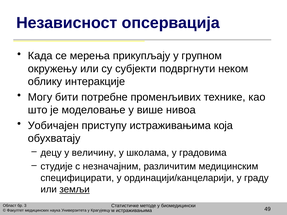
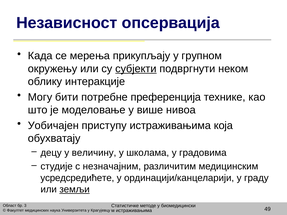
субјекти underline: none -> present
променљивих: променљивих -> преференција
специфицирати: специфицирати -> усредсредићете
